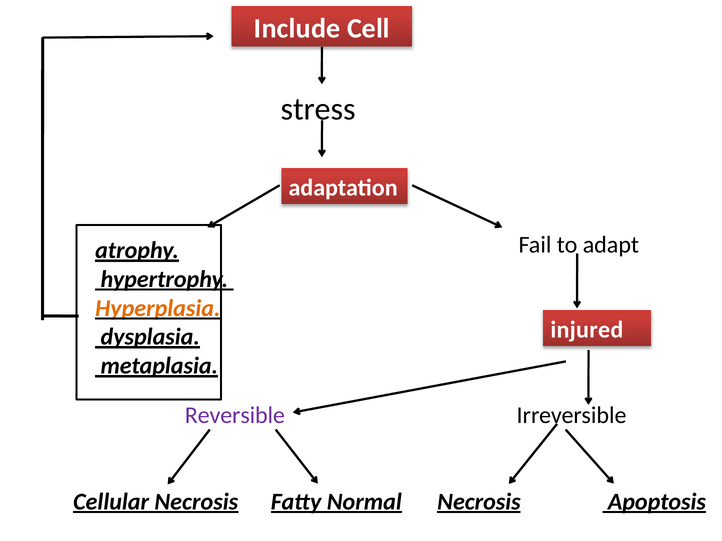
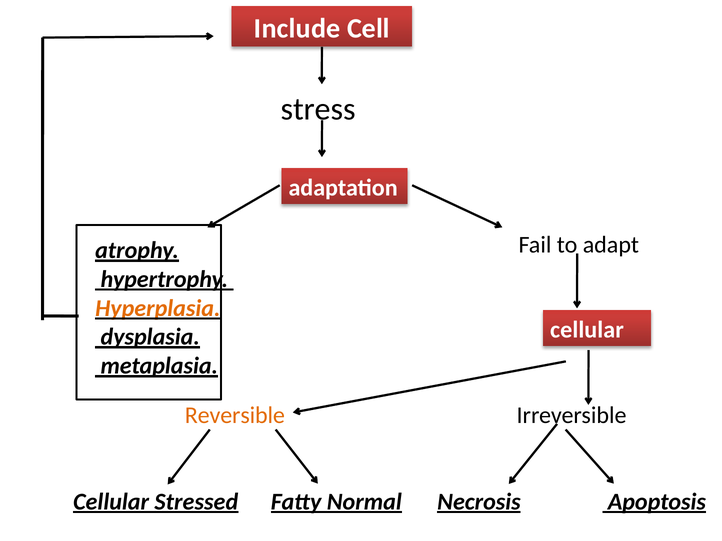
injured at (587, 330): injured -> cellular
Reversible colour: purple -> orange
Cellular Necrosis: Necrosis -> Stressed
